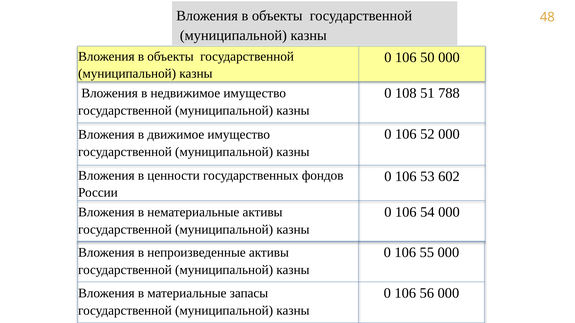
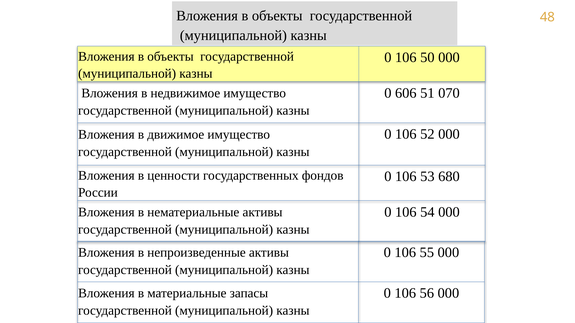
108: 108 -> 606
788: 788 -> 070
602: 602 -> 680
